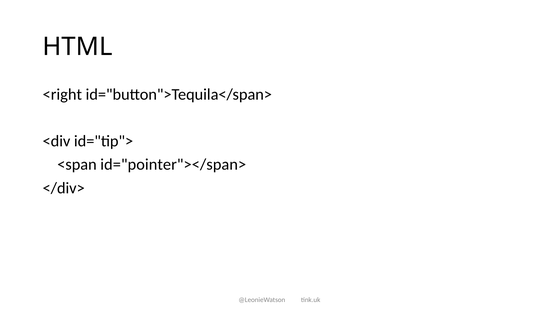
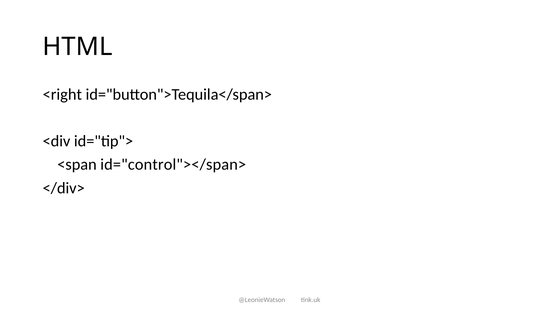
id="pointer"></span>: id="pointer"></span> -> id="control"></span>
